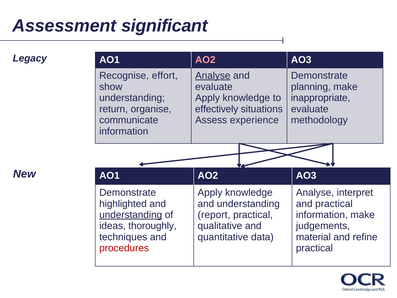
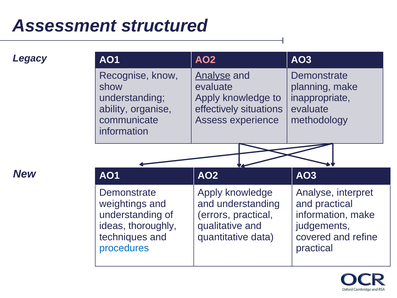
significant: significant -> structured
effort: effort -> know
return: return -> ability
highlighted: highlighted -> weightings
understanding at (131, 215) underline: present -> none
report: report -> errors
material: material -> covered
procedures colour: red -> blue
